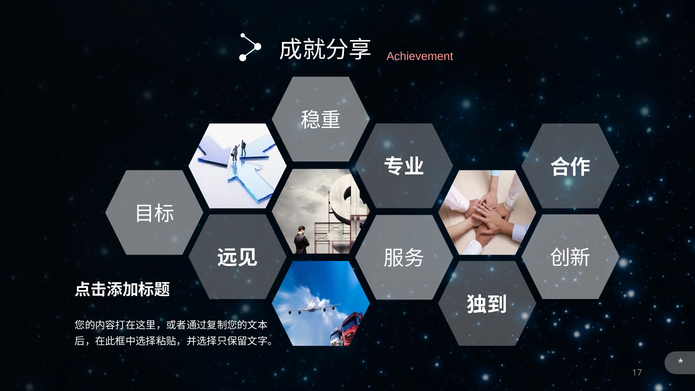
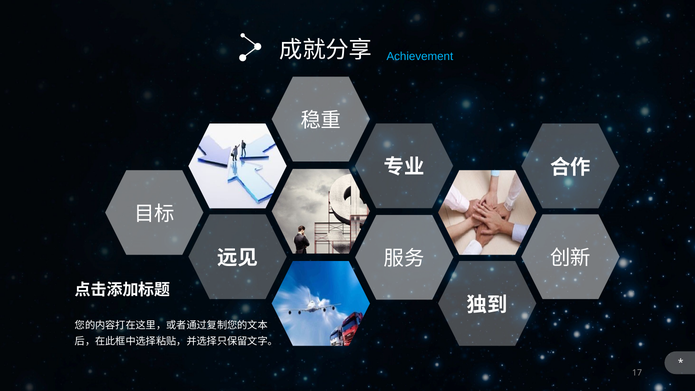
Achievement colour: pink -> light blue
